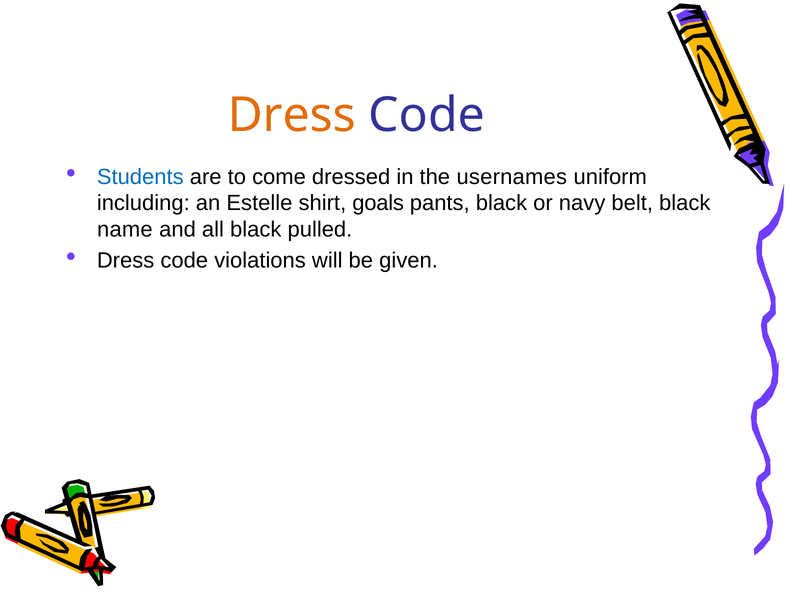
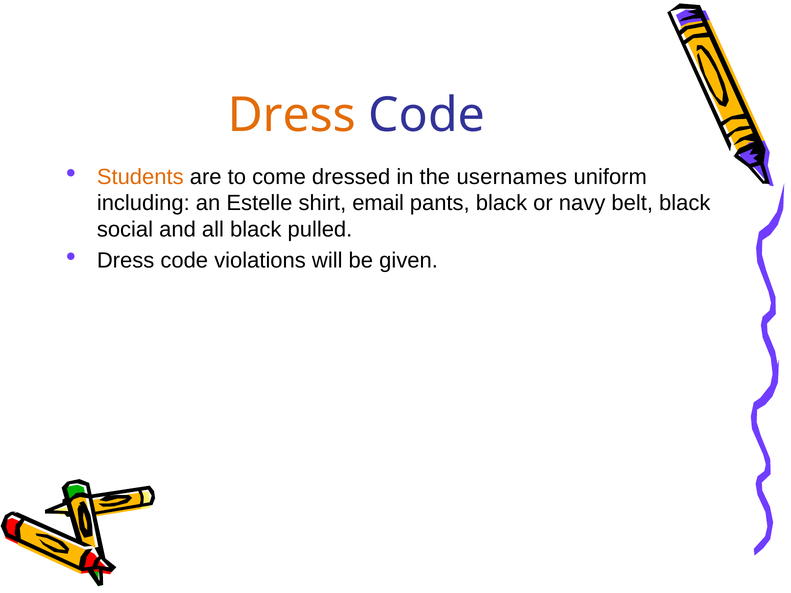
Students colour: blue -> orange
goals: goals -> email
name: name -> social
